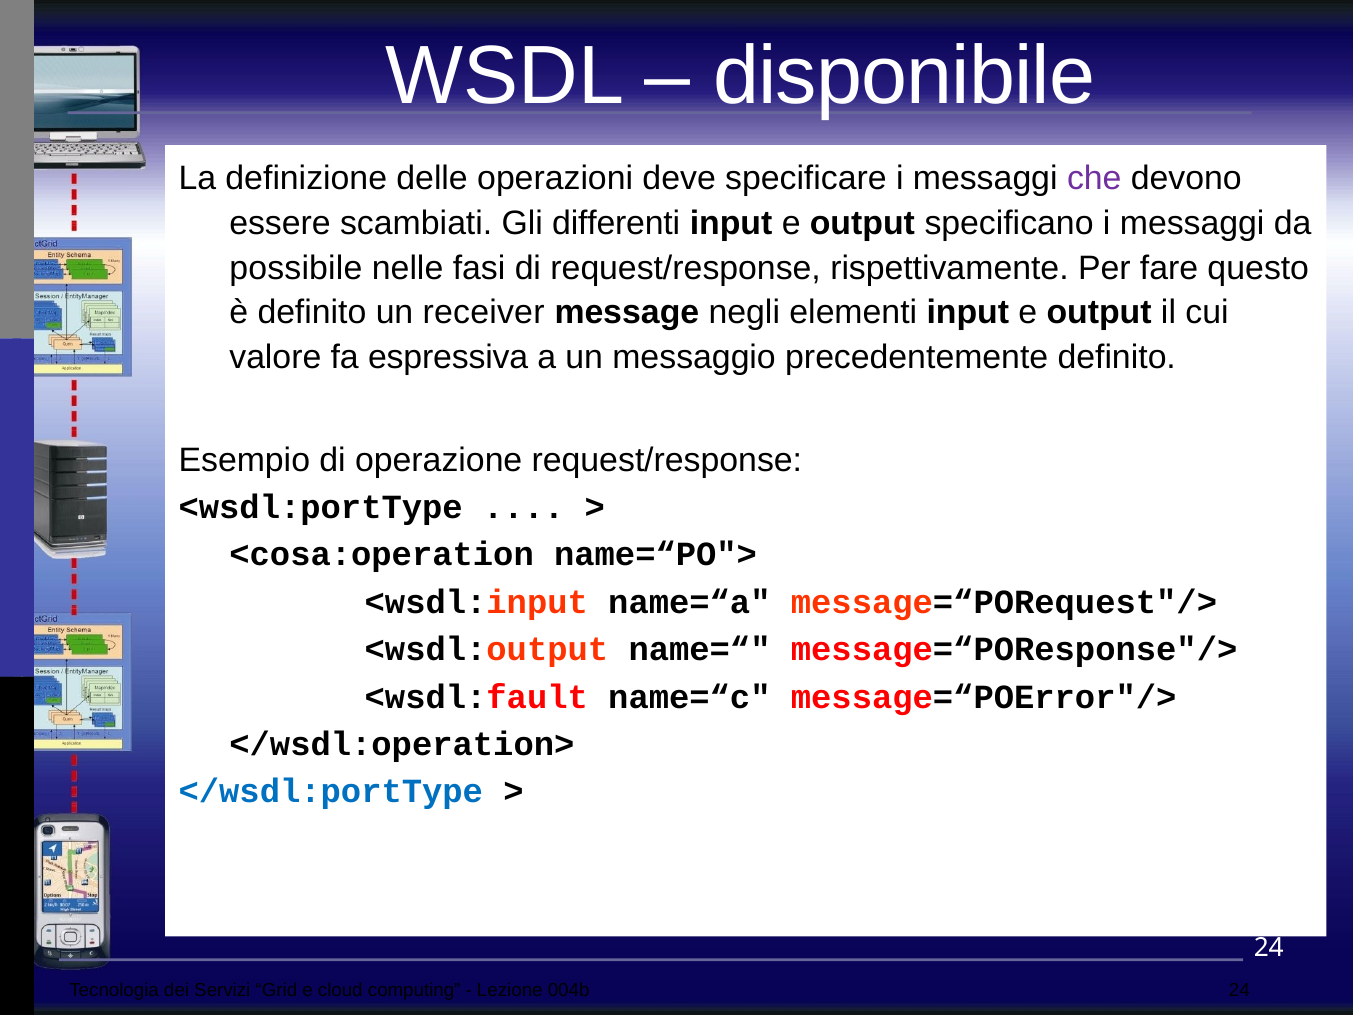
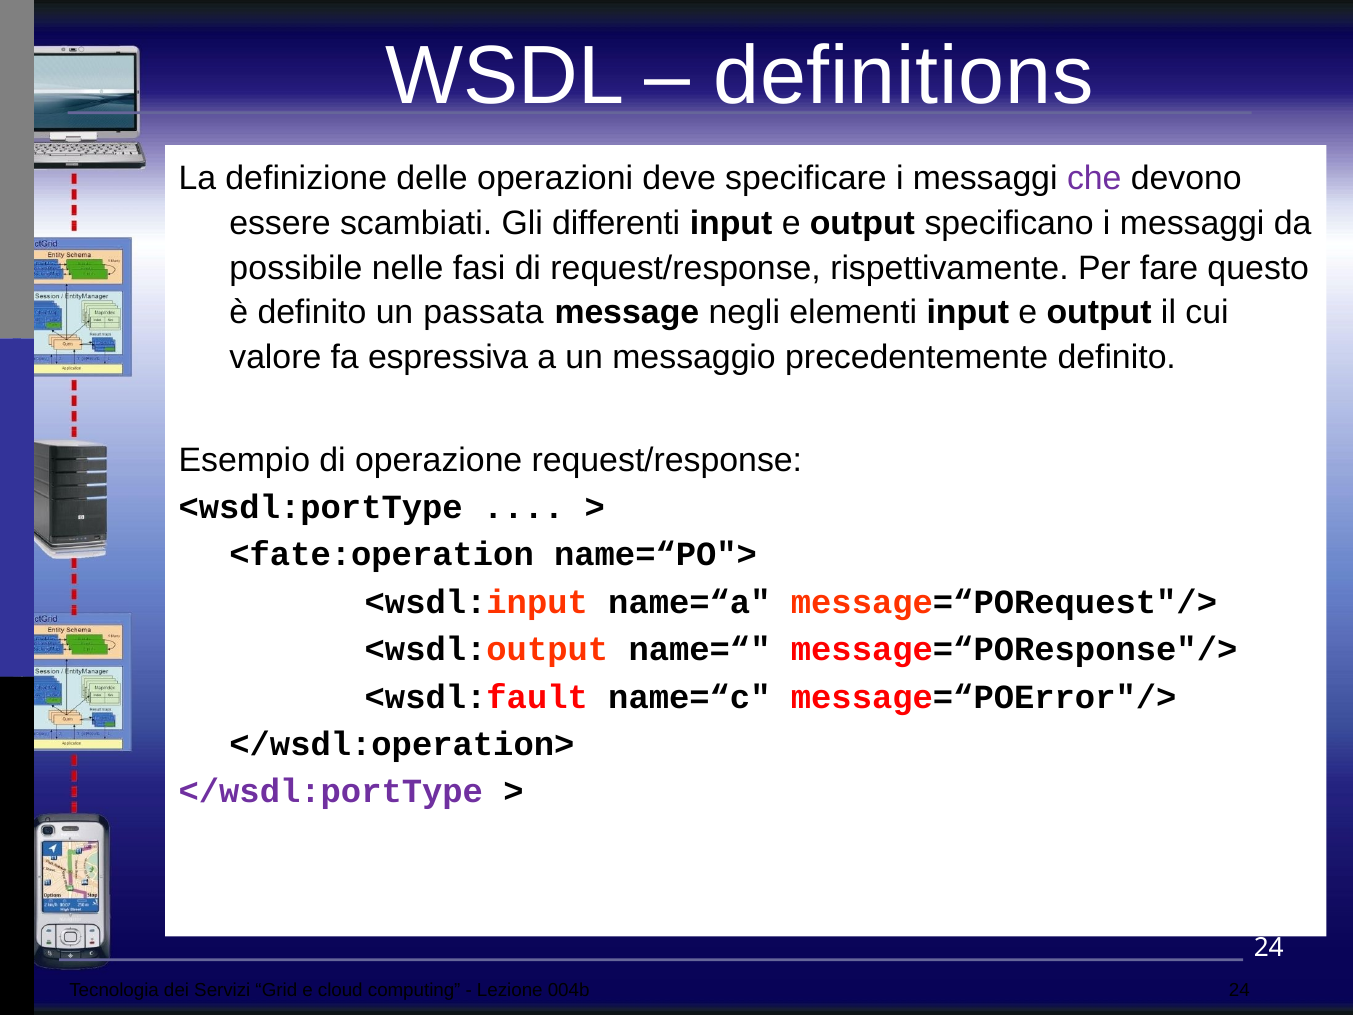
disponibile: disponibile -> definitions
receiver: receiver -> passata
<cosa:operation: <cosa:operation -> <fate:operation
</wsdl:portType colour: blue -> purple
